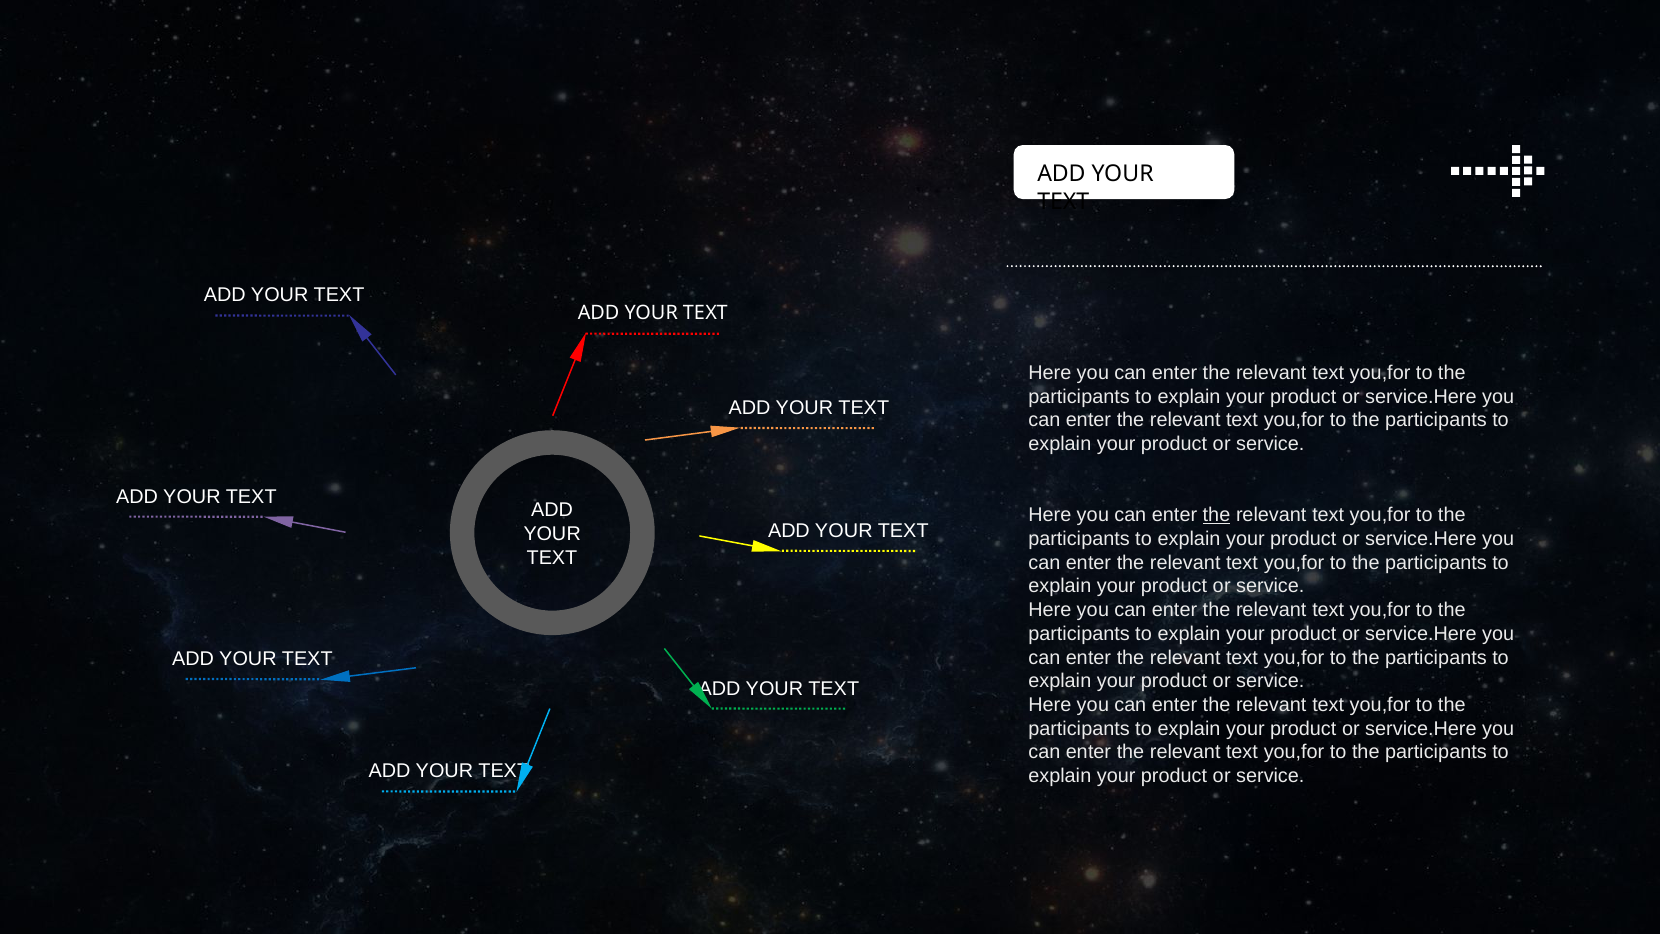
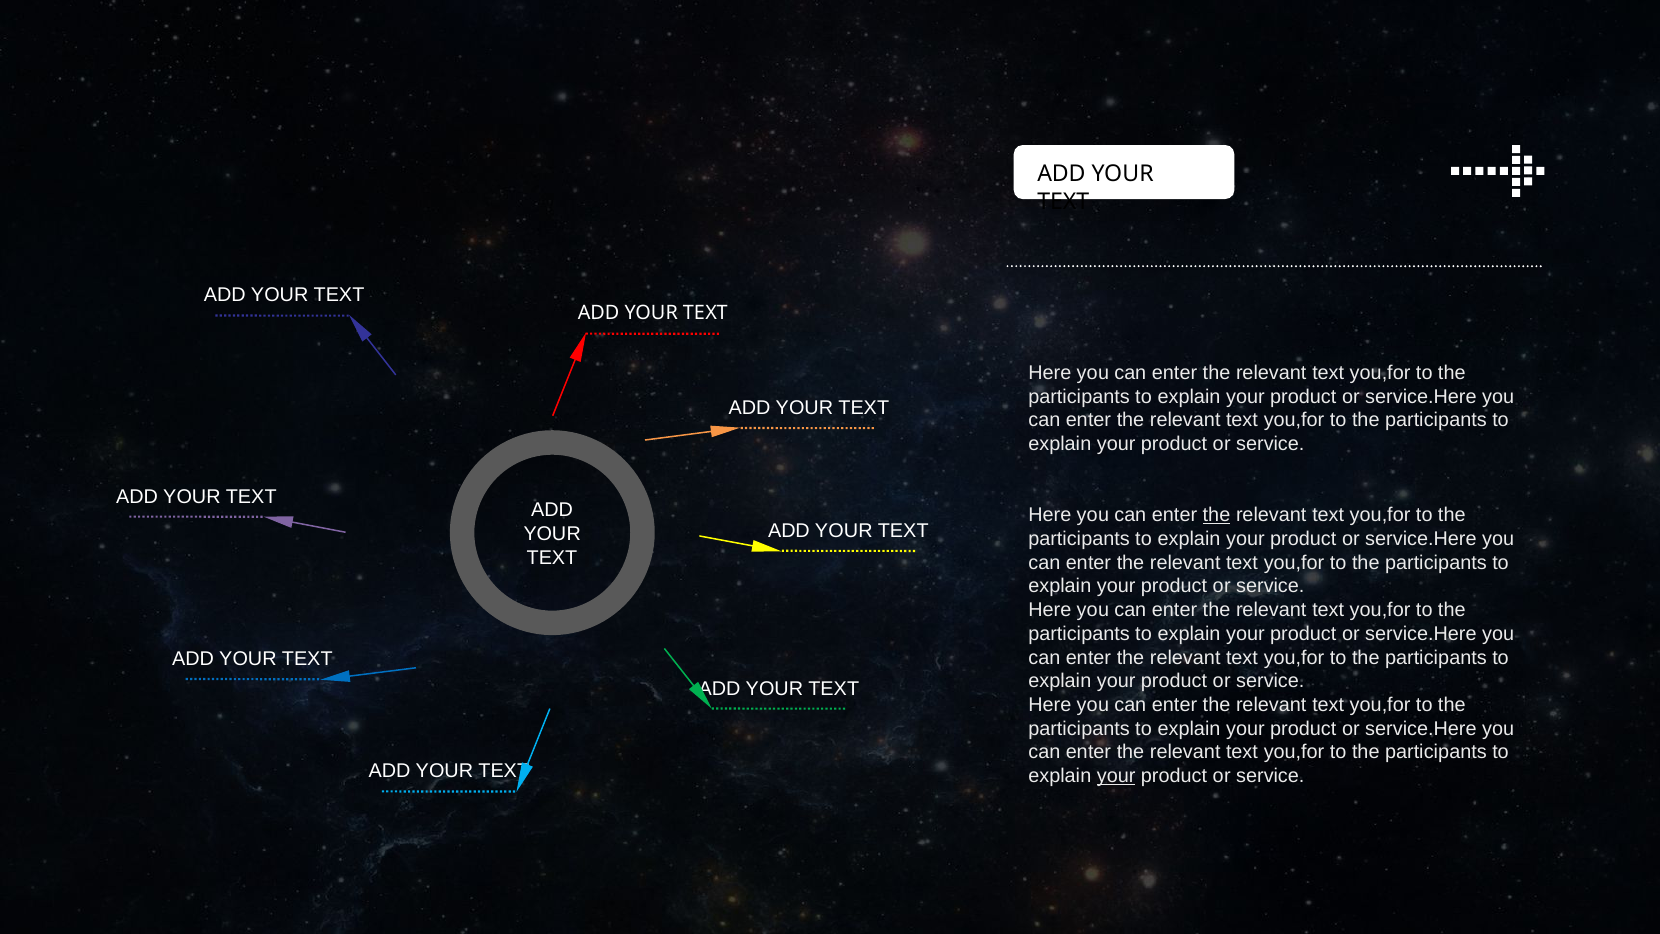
your at (1116, 776) underline: none -> present
